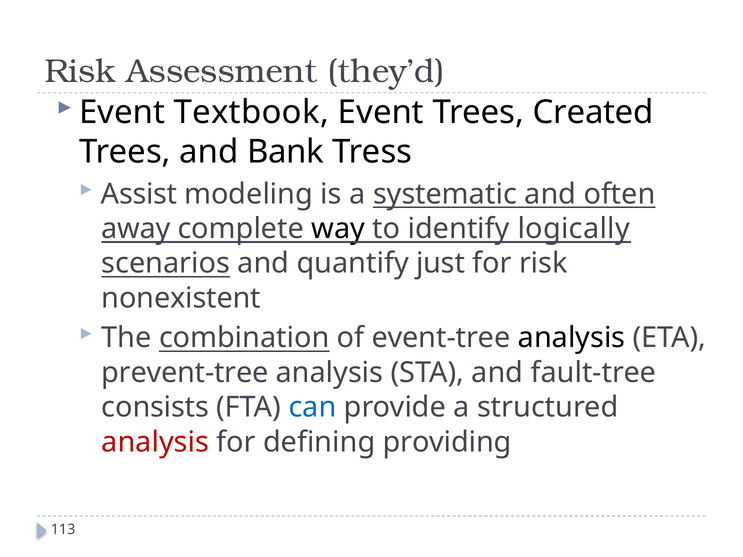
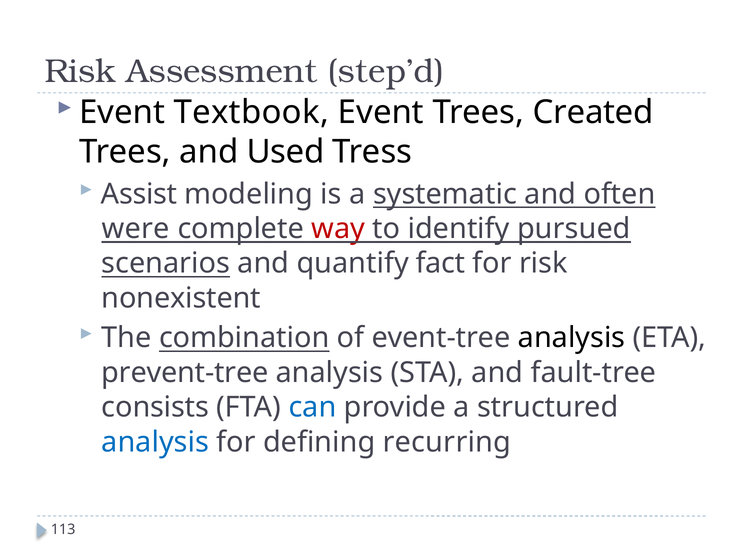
they’d: they’d -> step’d
Bank: Bank -> Used
away: away -> were
way colour: black -> red
logically: logically -> pursued
just: just -> fact
analysis at (155, 442) colour: red -> blue
providing: providing -> recurring
